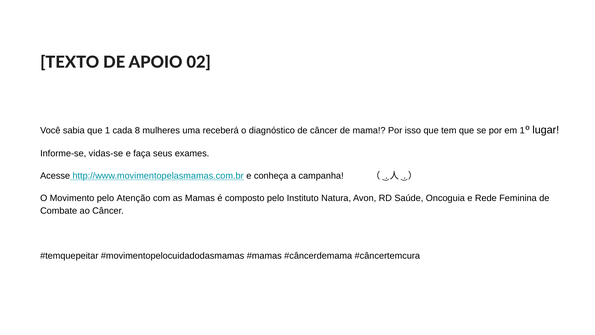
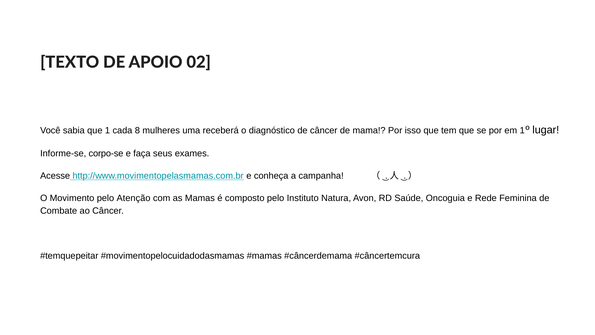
vidas-se: vidas-se -> corpo-se
